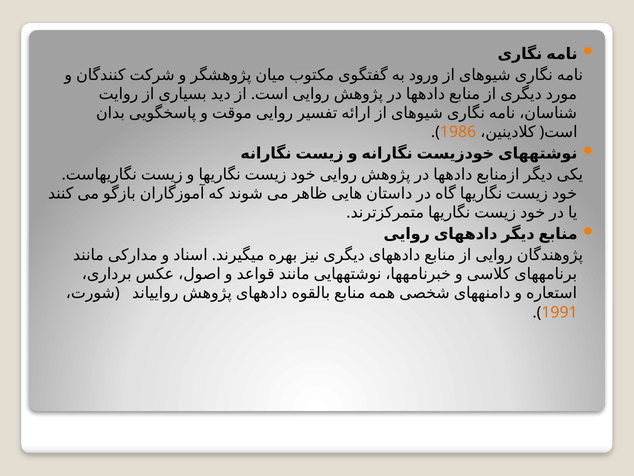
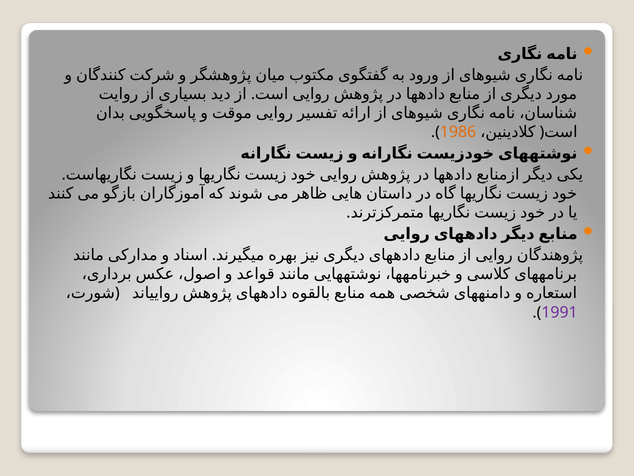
1991 colour: orange -> purple
